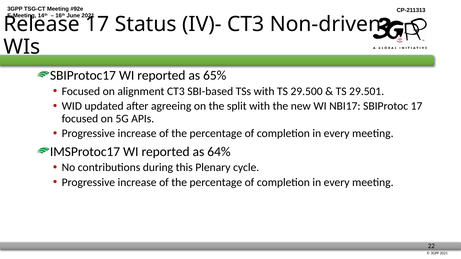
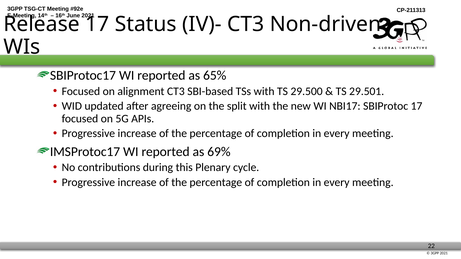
64%: 64% -> 69%
